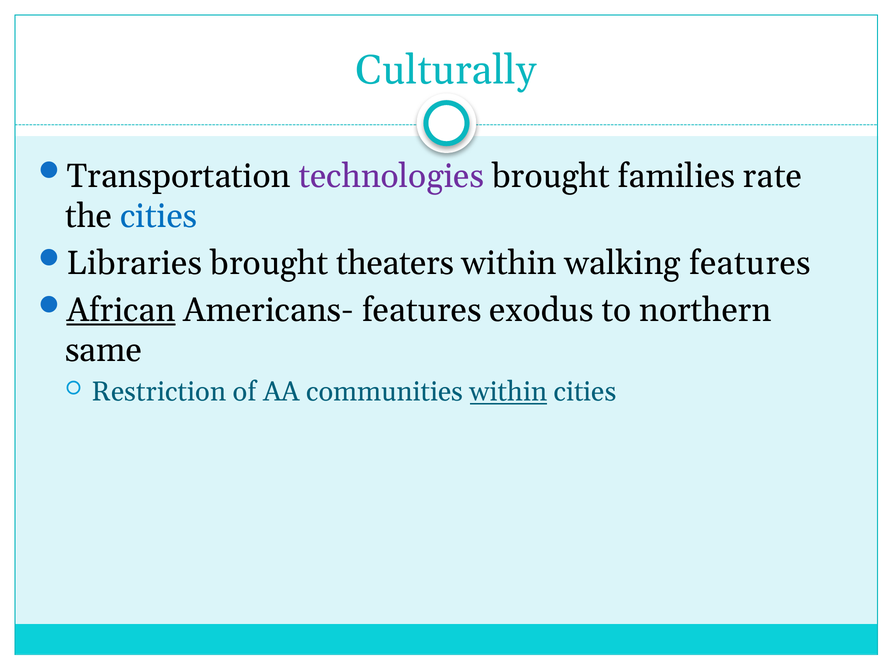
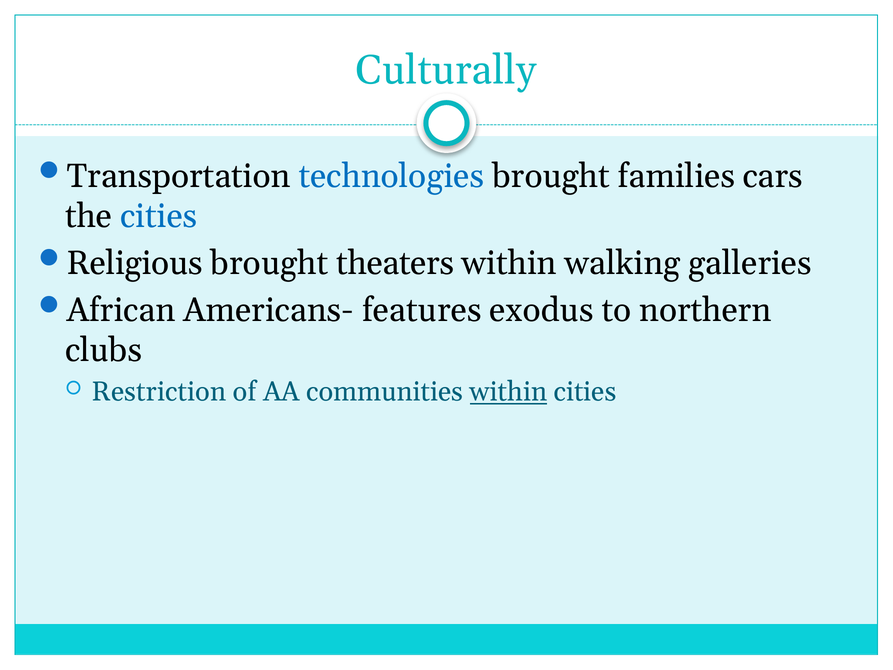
technologies colour: purple -> blue
rate: rate -> cars
Libraries: Libraries -> Religious
walking features: features -> galleries
African underline: present -> none
same: same -> clubs
